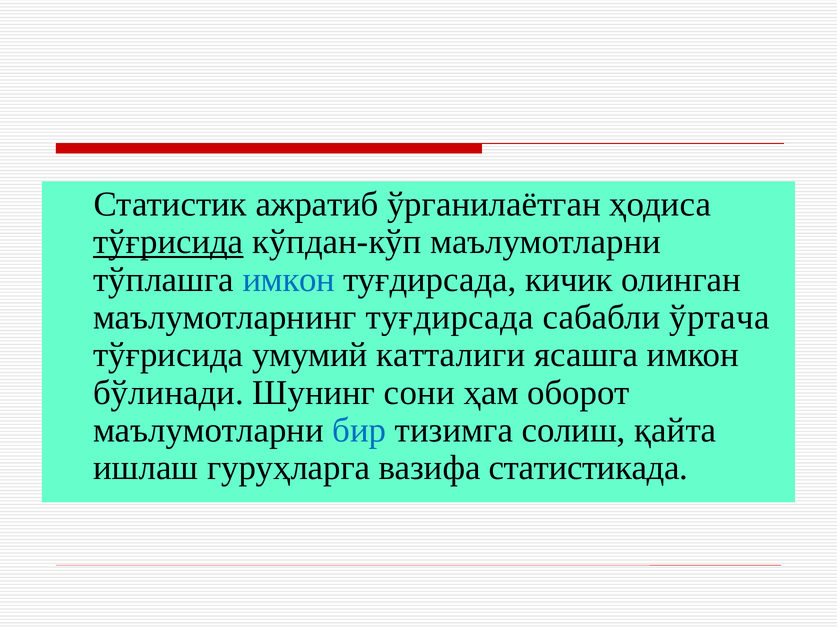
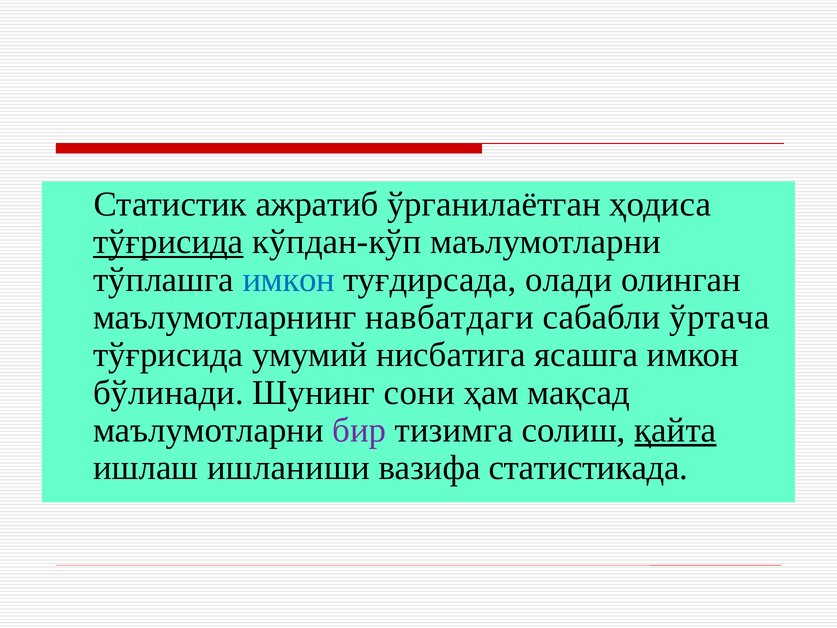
кичик: кичик -> олади
маълумотларнинг туғдирсада: туғдирсада -> навбатдаги
катталиги: катталиги -> нисбатига
оборот: оборот -> мақсад
бир colour: blue -> purple
қайта underline: none -> present
гуруҳларга: гуруҳларга -> ишланиши
